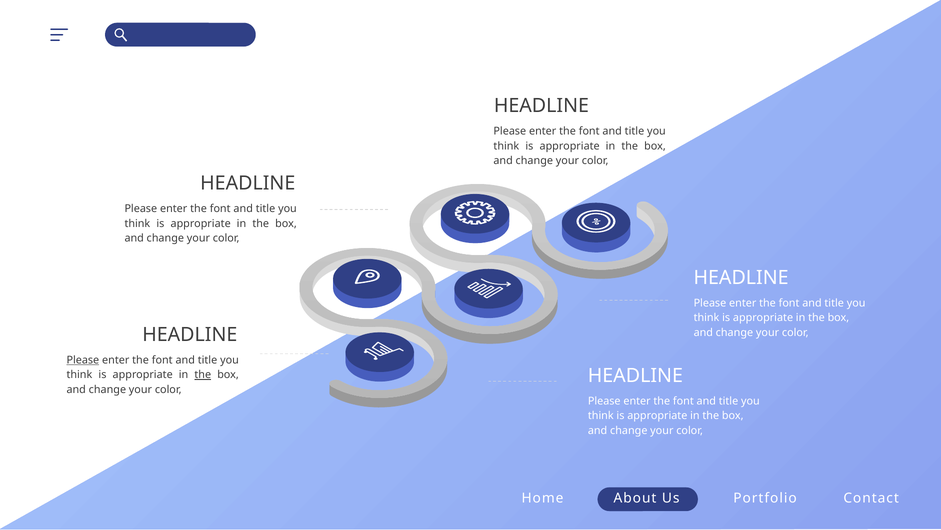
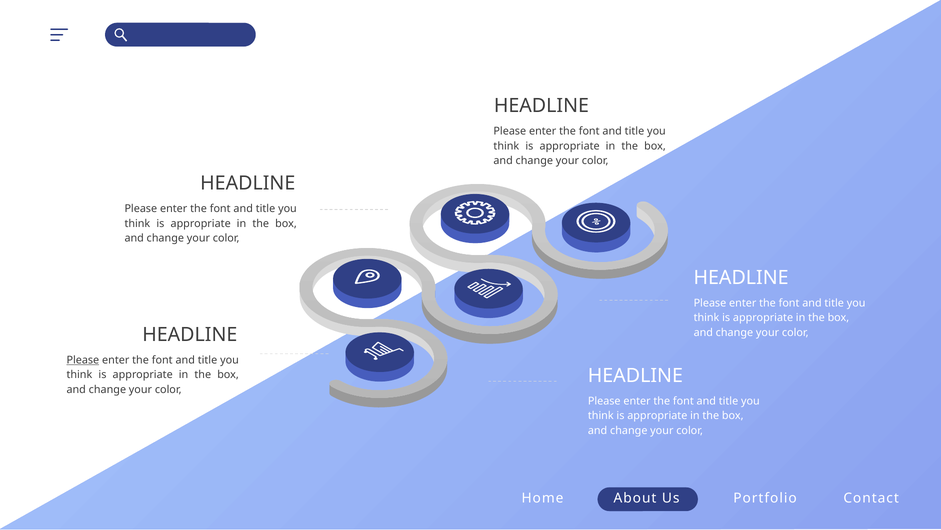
the at (203, 374) underline: present -> none
